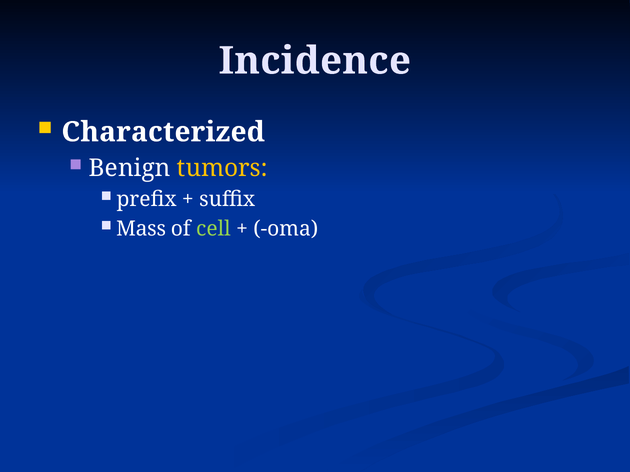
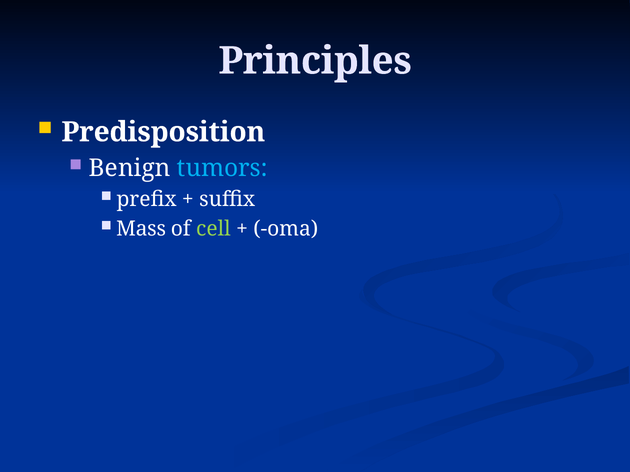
Incidence: Incidence -> Principles
Characterized: Characterized -> Predisposition
tumors colour: yellow -> light blue
